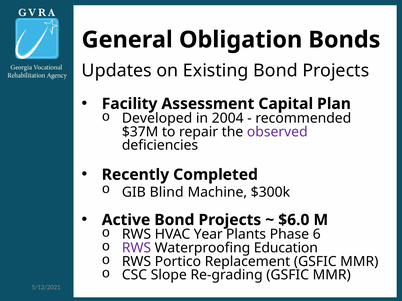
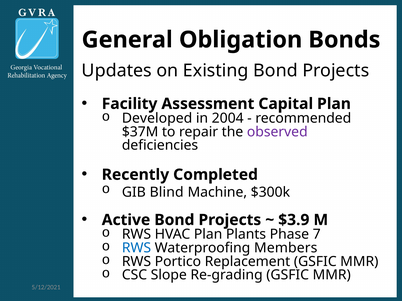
$6.0: $6.0 -> $3.9
HVAC Year: Year -> Plan
6: 6 -> 7
RWS at (136, 248) colour: purple -> blue
Education: Education -> Members
